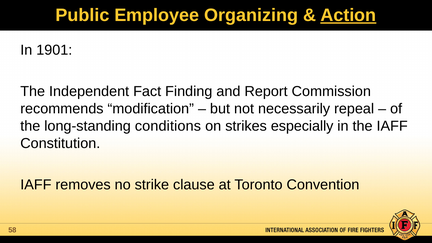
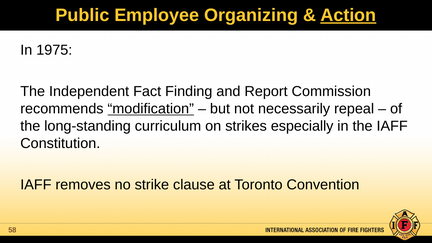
1901: 1901 -> 1975
modification underline: none -> present
conditions: conditions -> curriculum
